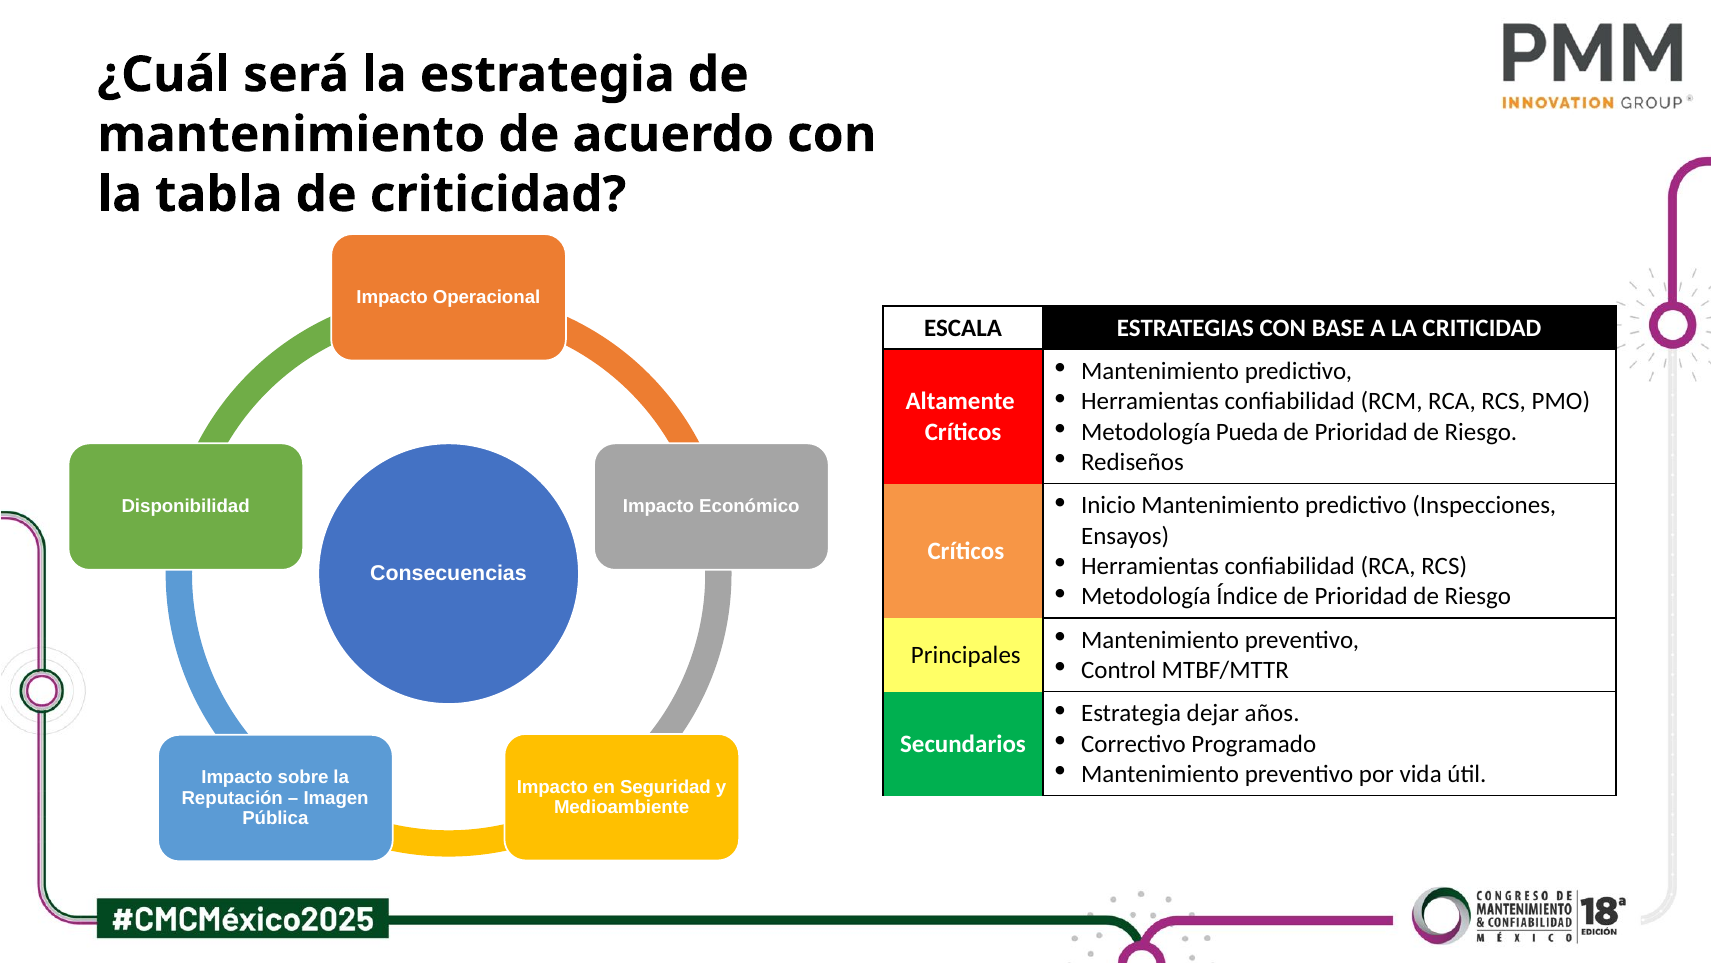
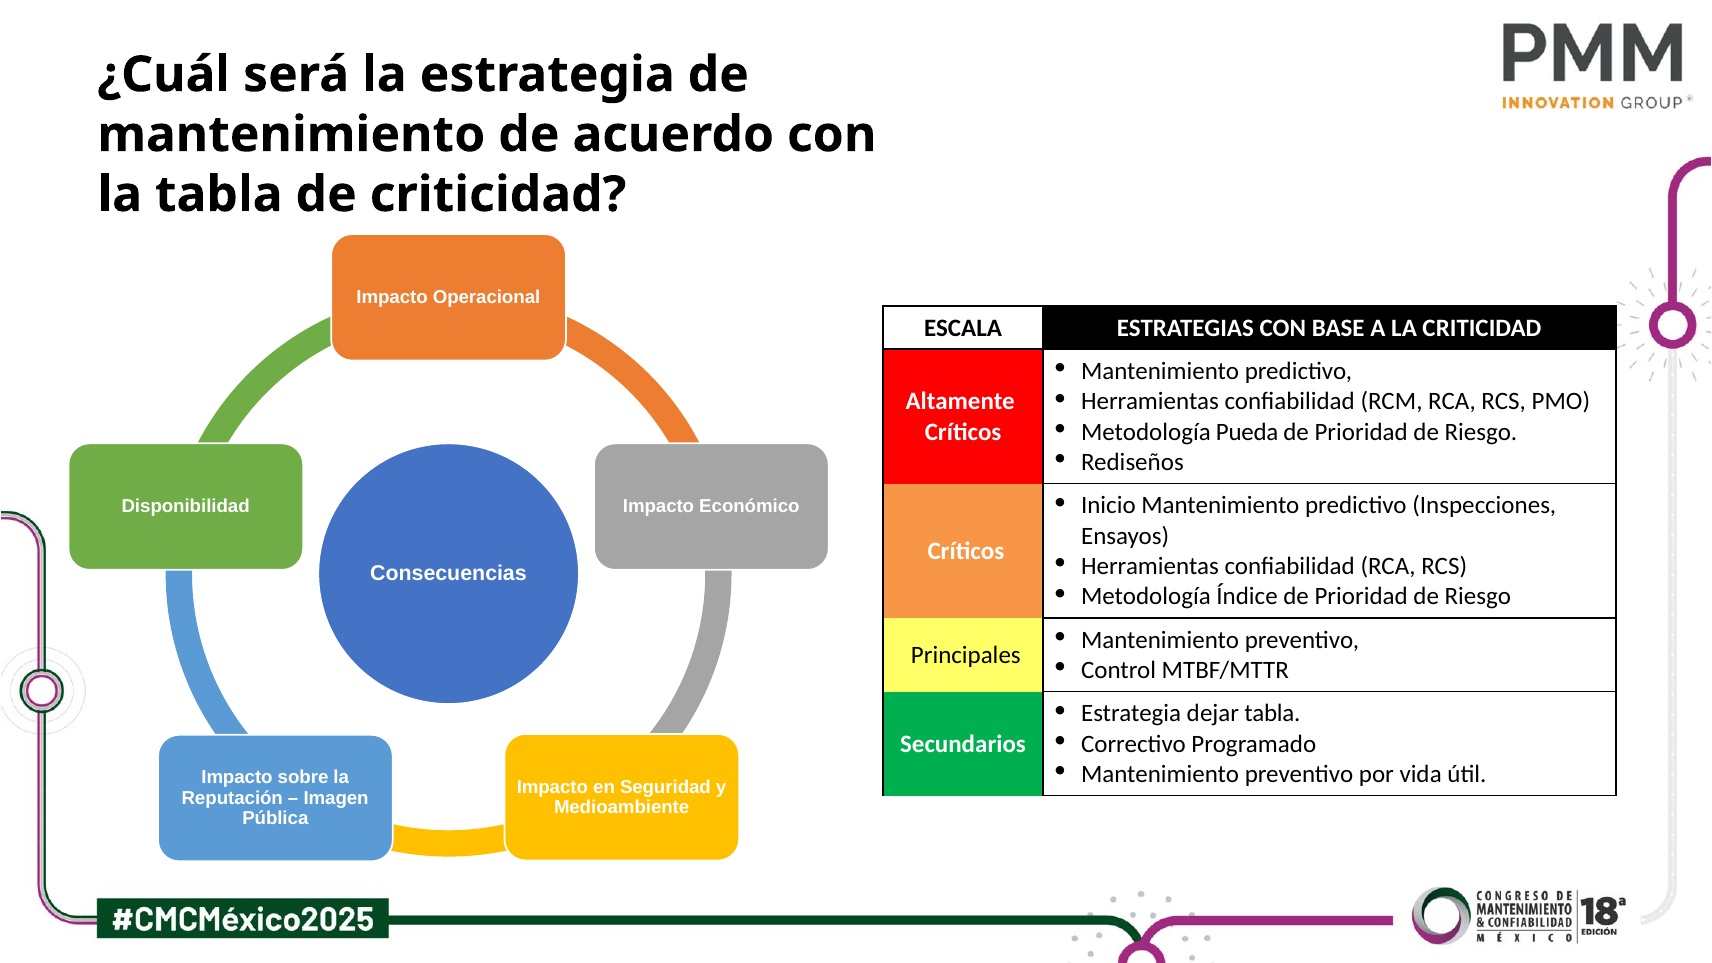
dejar años: años -> tabla
